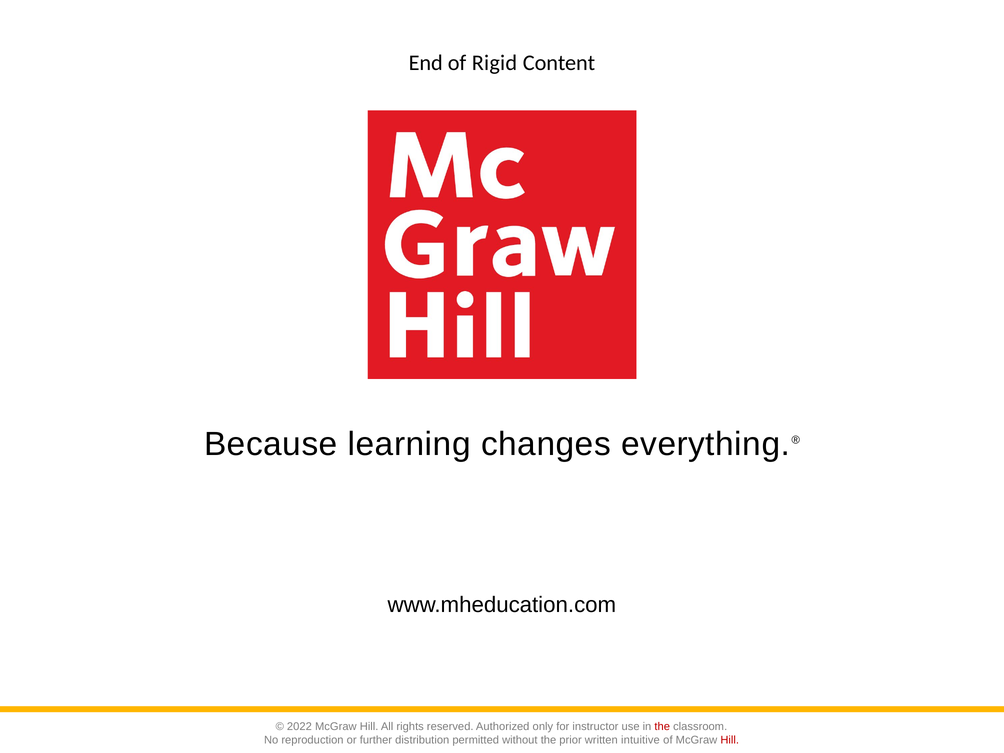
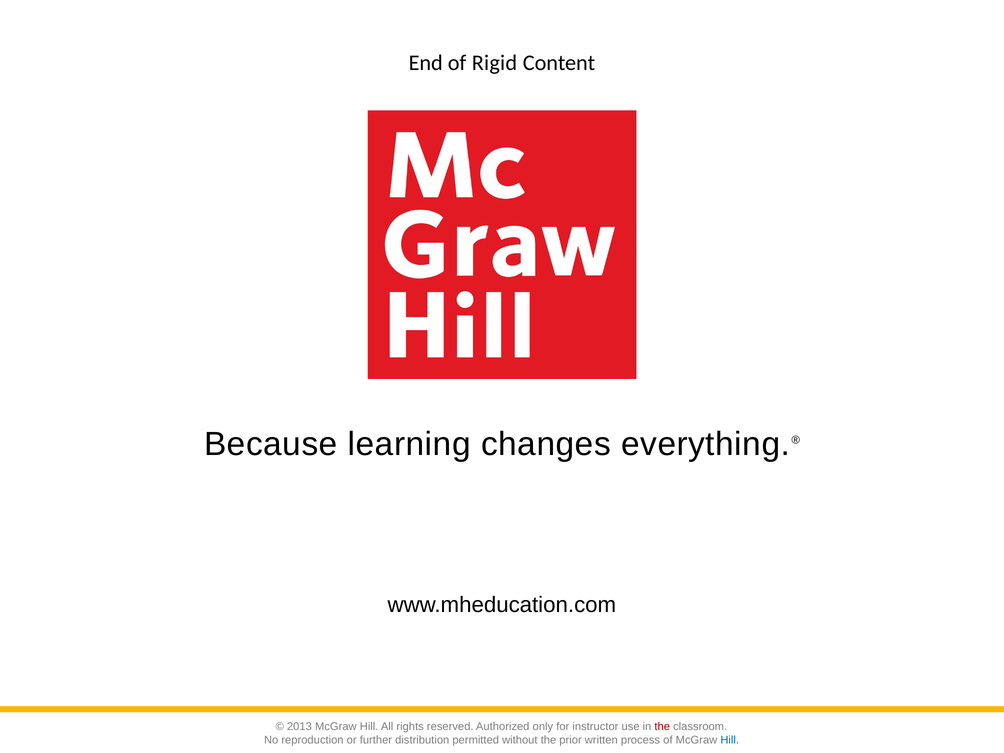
2022: 2022 -> 2013
intuitive: intuitive -> process
Hill at (730, 740) colour: red -> blue
